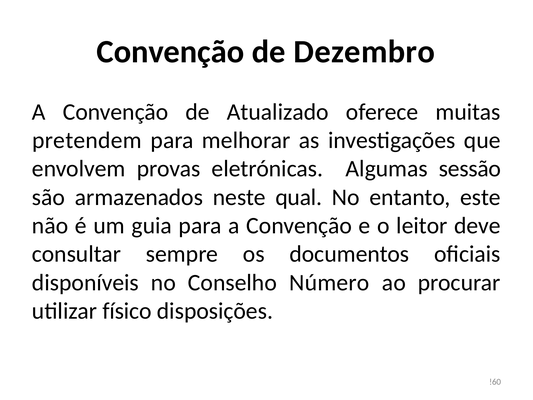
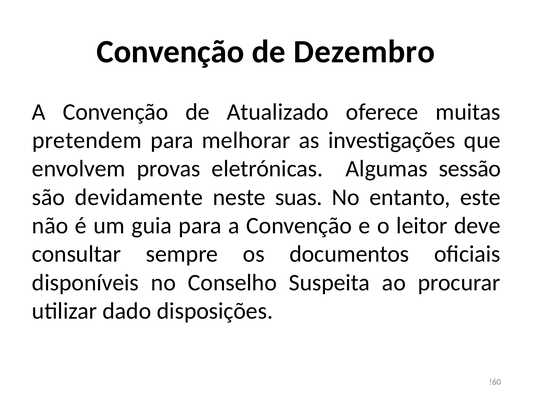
armazenados: armazenados -> devidamente
qual: qual -> suas
Número: Número -> Suspeita
físico: físico -> dado
